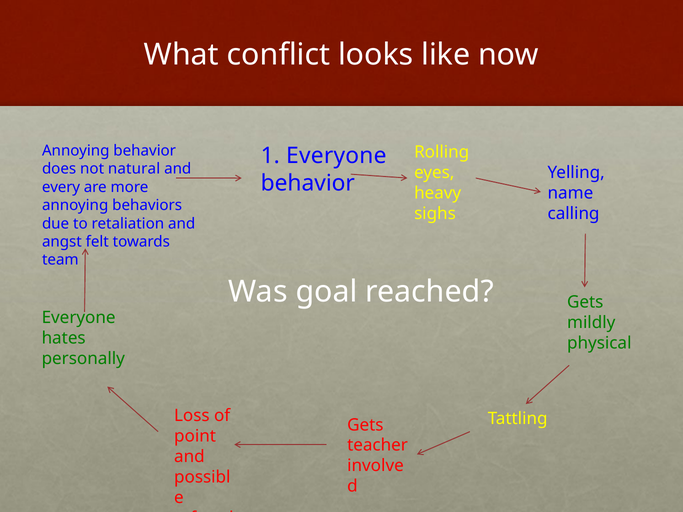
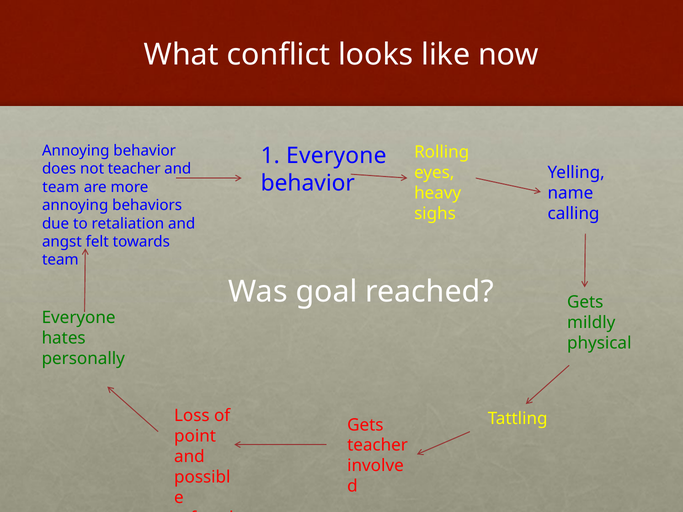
not natural: natural -> teacher
every at (61, 187): every -> team
